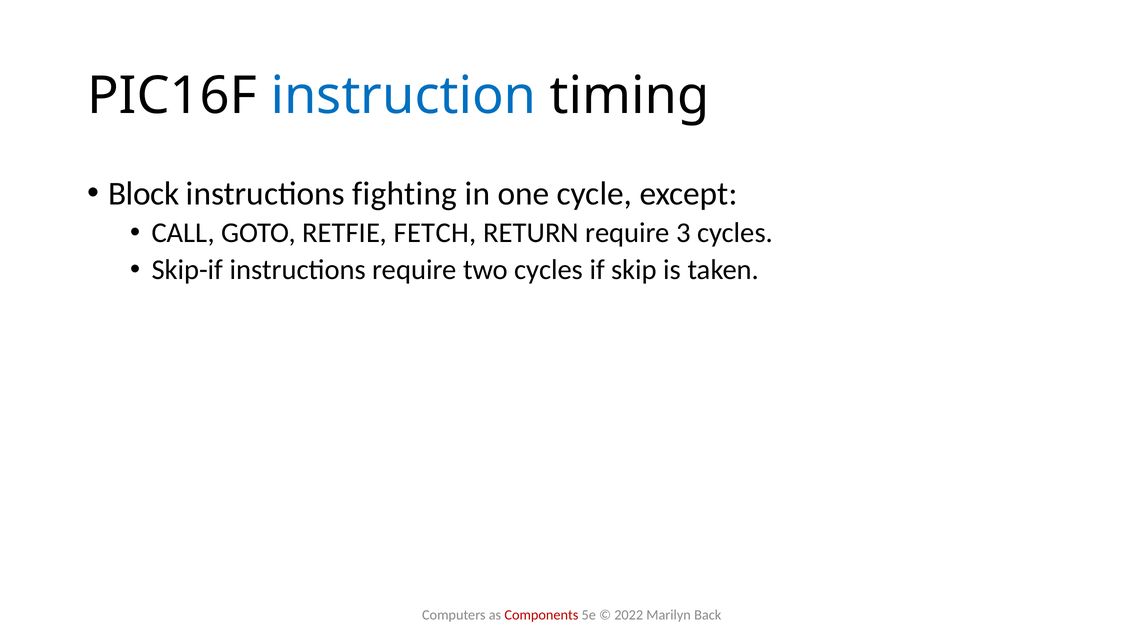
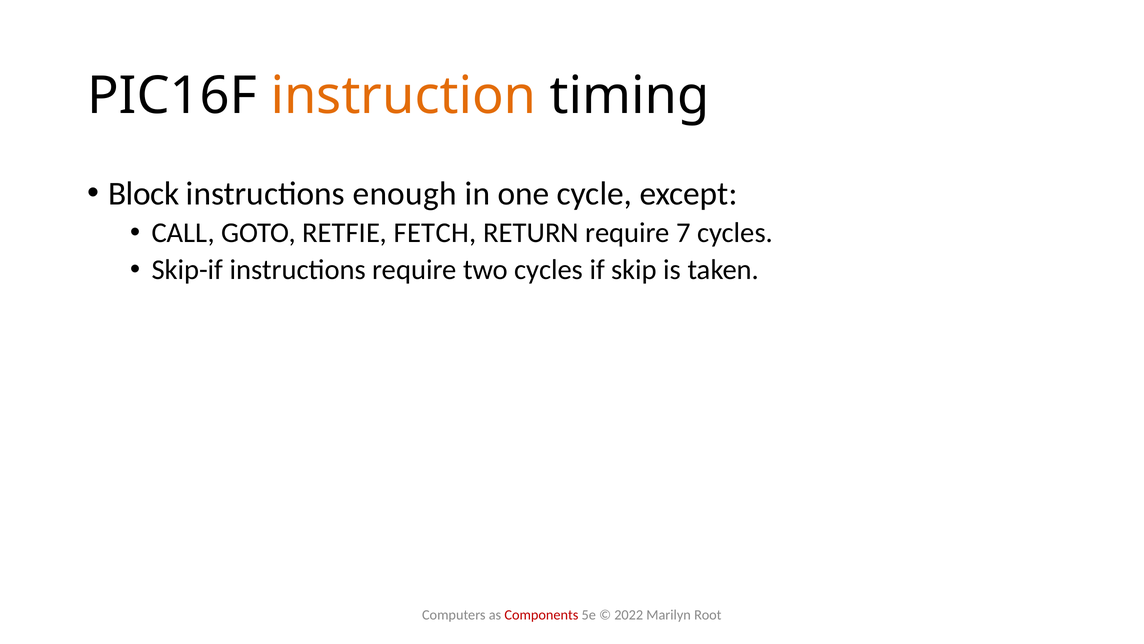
instruction colour: blue -> orange
fighting: fighting -> enough
3: 3 -> 7
Back: Back -> Root
